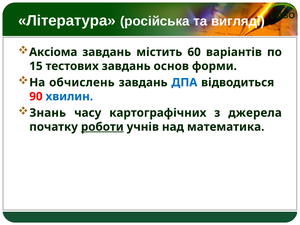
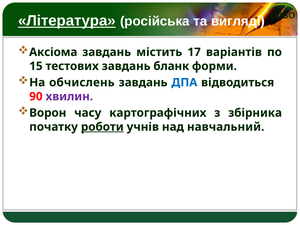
Література underline: none -> present
60: 60 -> 17
основ: основ -> бланк
хвилин colour: blue -> purple
Знань: Знань -> Ворон
джерела: джерела -> збірника
математика: математика -> навчальний
